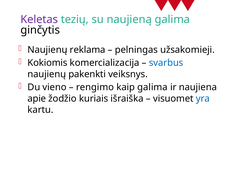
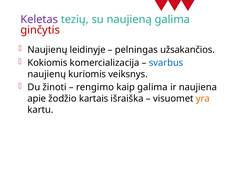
ginčytis colour: black -> red
reklama: reklama -> leidinyje
užsakomieji: užsakomieji -> užsakančios
pakenkti: pakenkti -> kuriomis
vieno: vieno -> žinoti
kuriais: kuriais -> kartais
yra colour: blue -> orange
